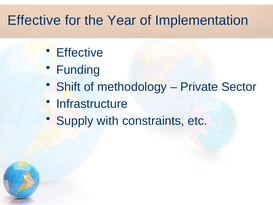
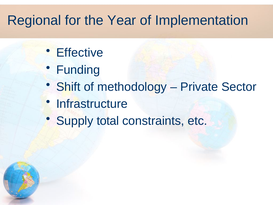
Effective at (34, 20): Effective -> Regional
with: with -> total
